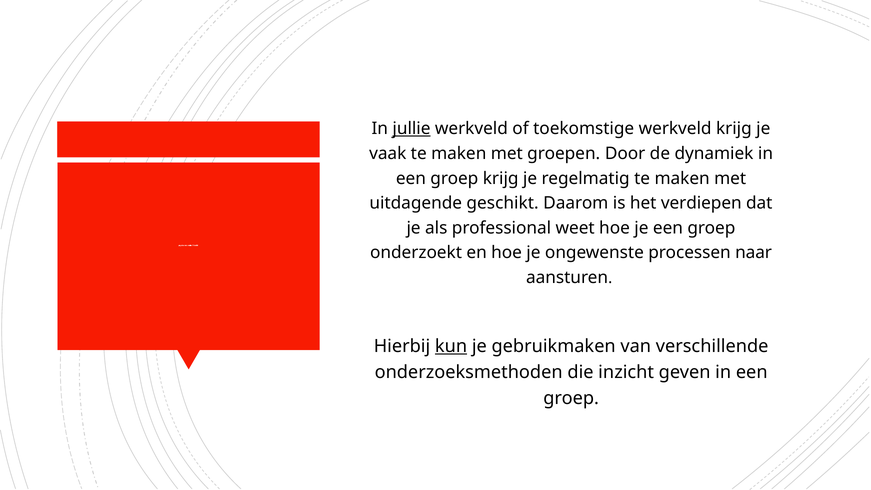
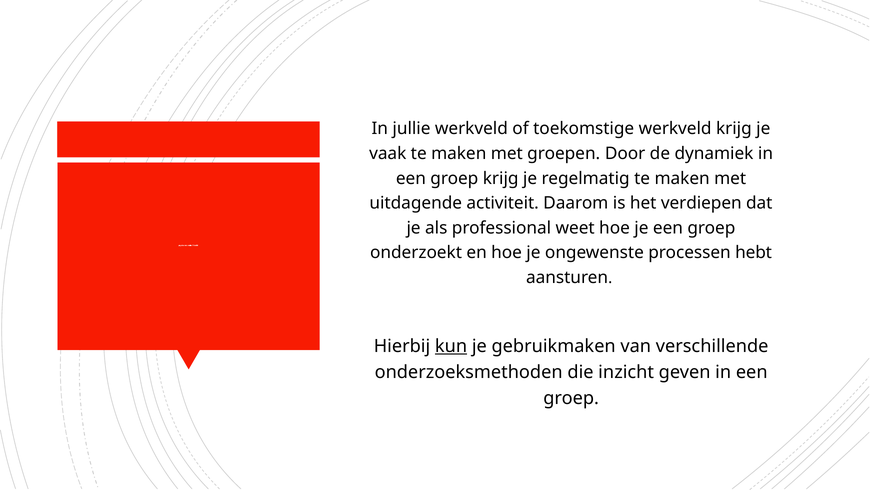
jullie underline: present -> none
geschikt: geschikt -> activiteit
naar: naar -> hebt
